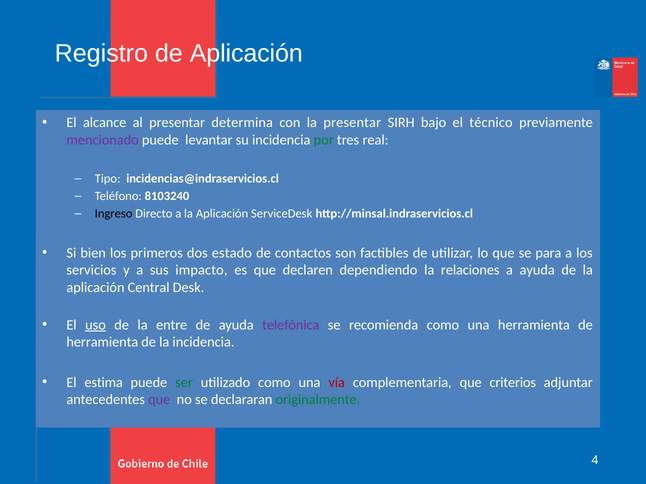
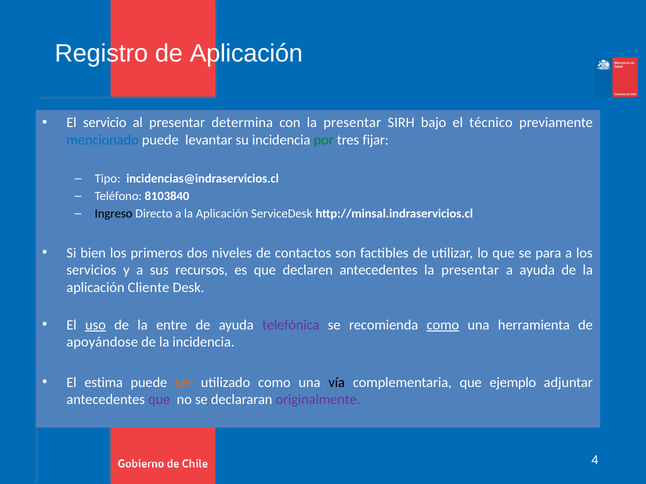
alcance: alcance -> servicio
mencionado colour: purple -> blue
real: real -> fijar
8103240: 8103240 -> 8103840
estado: estado -> niveles
impacto: impacto -> recursos
declaren dependiendo: dependiendo -> antecedentes
relaciones at (470, 270): relaciones -> presentar
Central: Central -> Cliente
como at (443, 325) underline: none -> present
herramienta at (102, 343): herramienta -> apoyándose
ser colour: green -> orange
vía colour: red -> black
criterios: criterios -> ejemplo
originalmente colour: green -> purple
